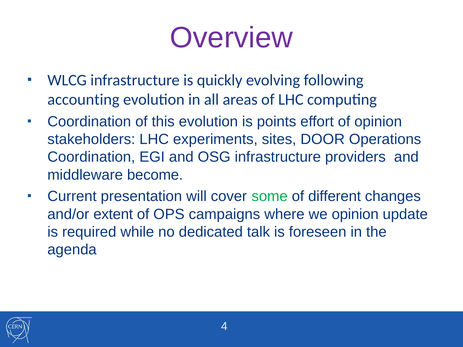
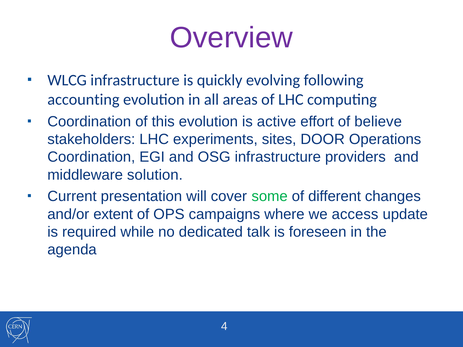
points: points -> active
of opinion: opinion -> believe
become: become -> solution
we opinion: opinion -> access
